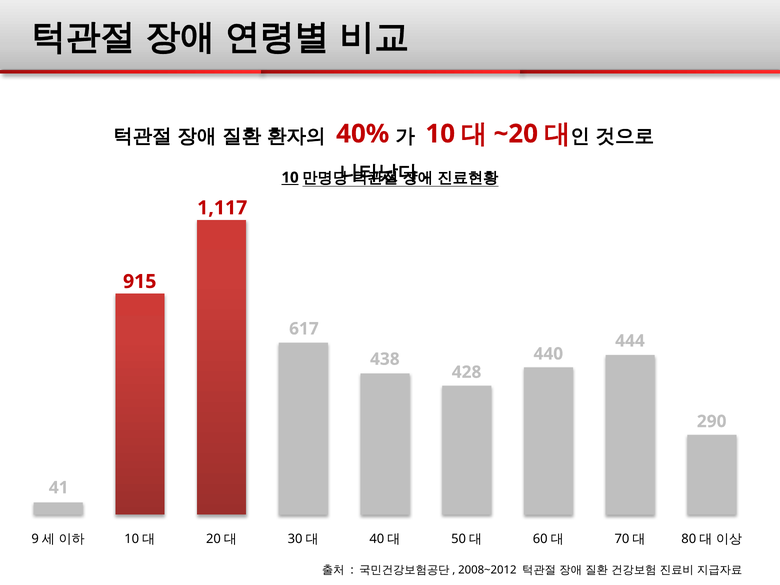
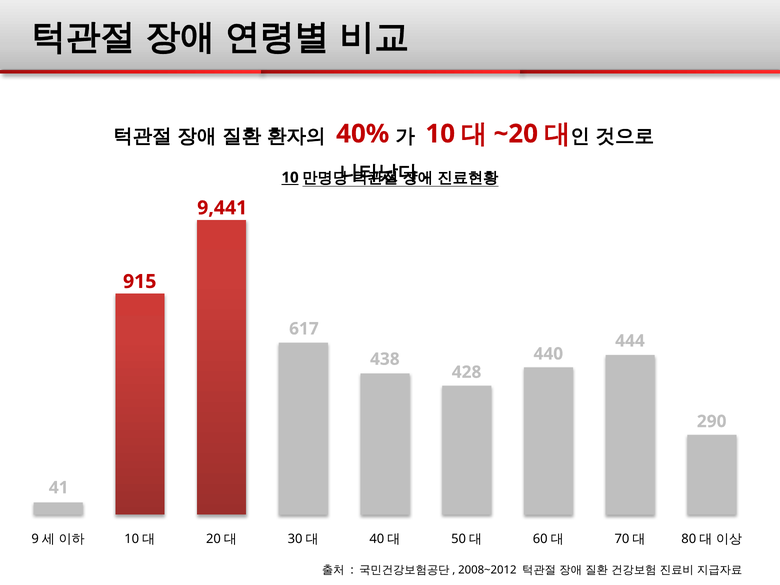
1,117: 1,117 -> 9,441
